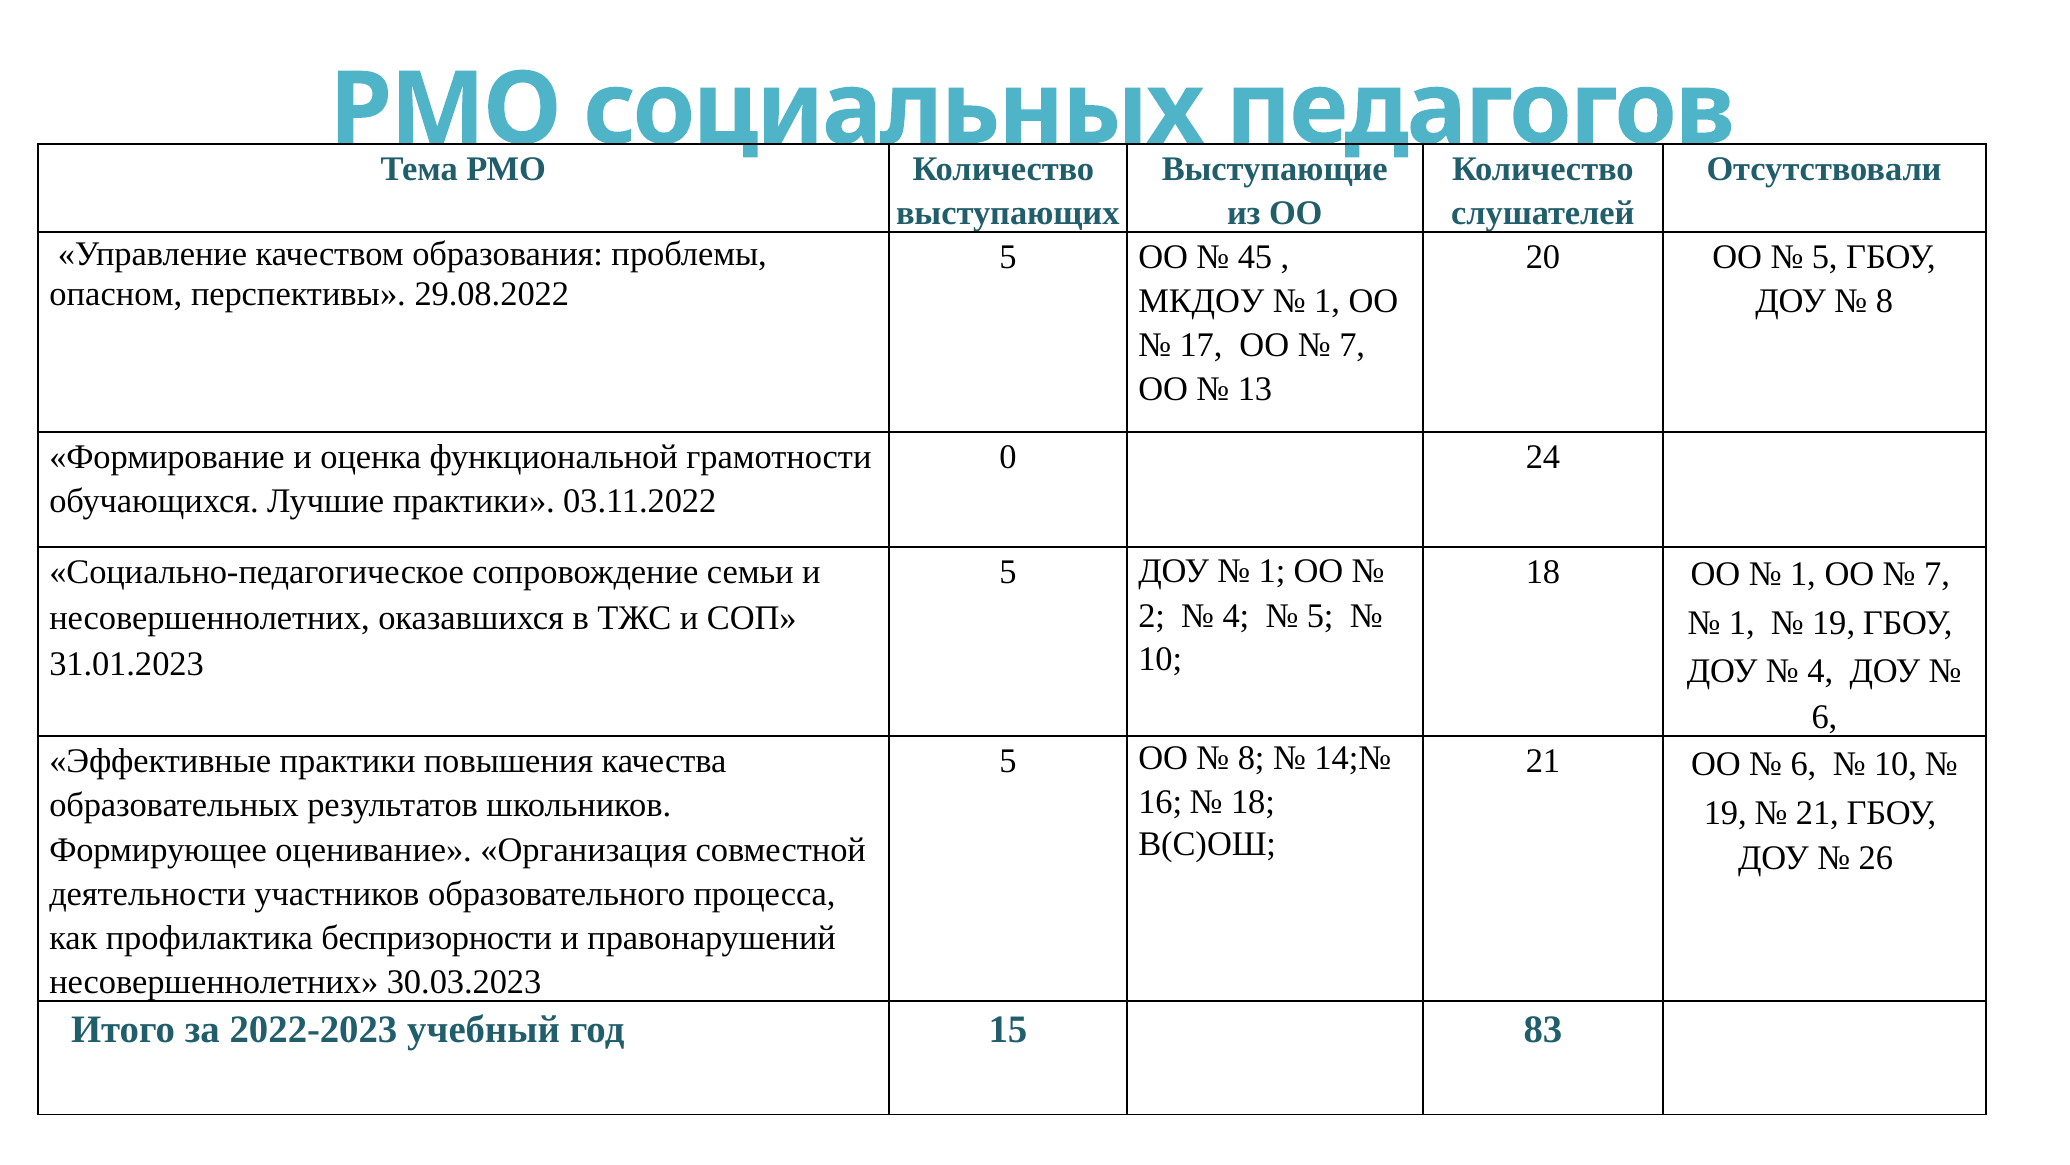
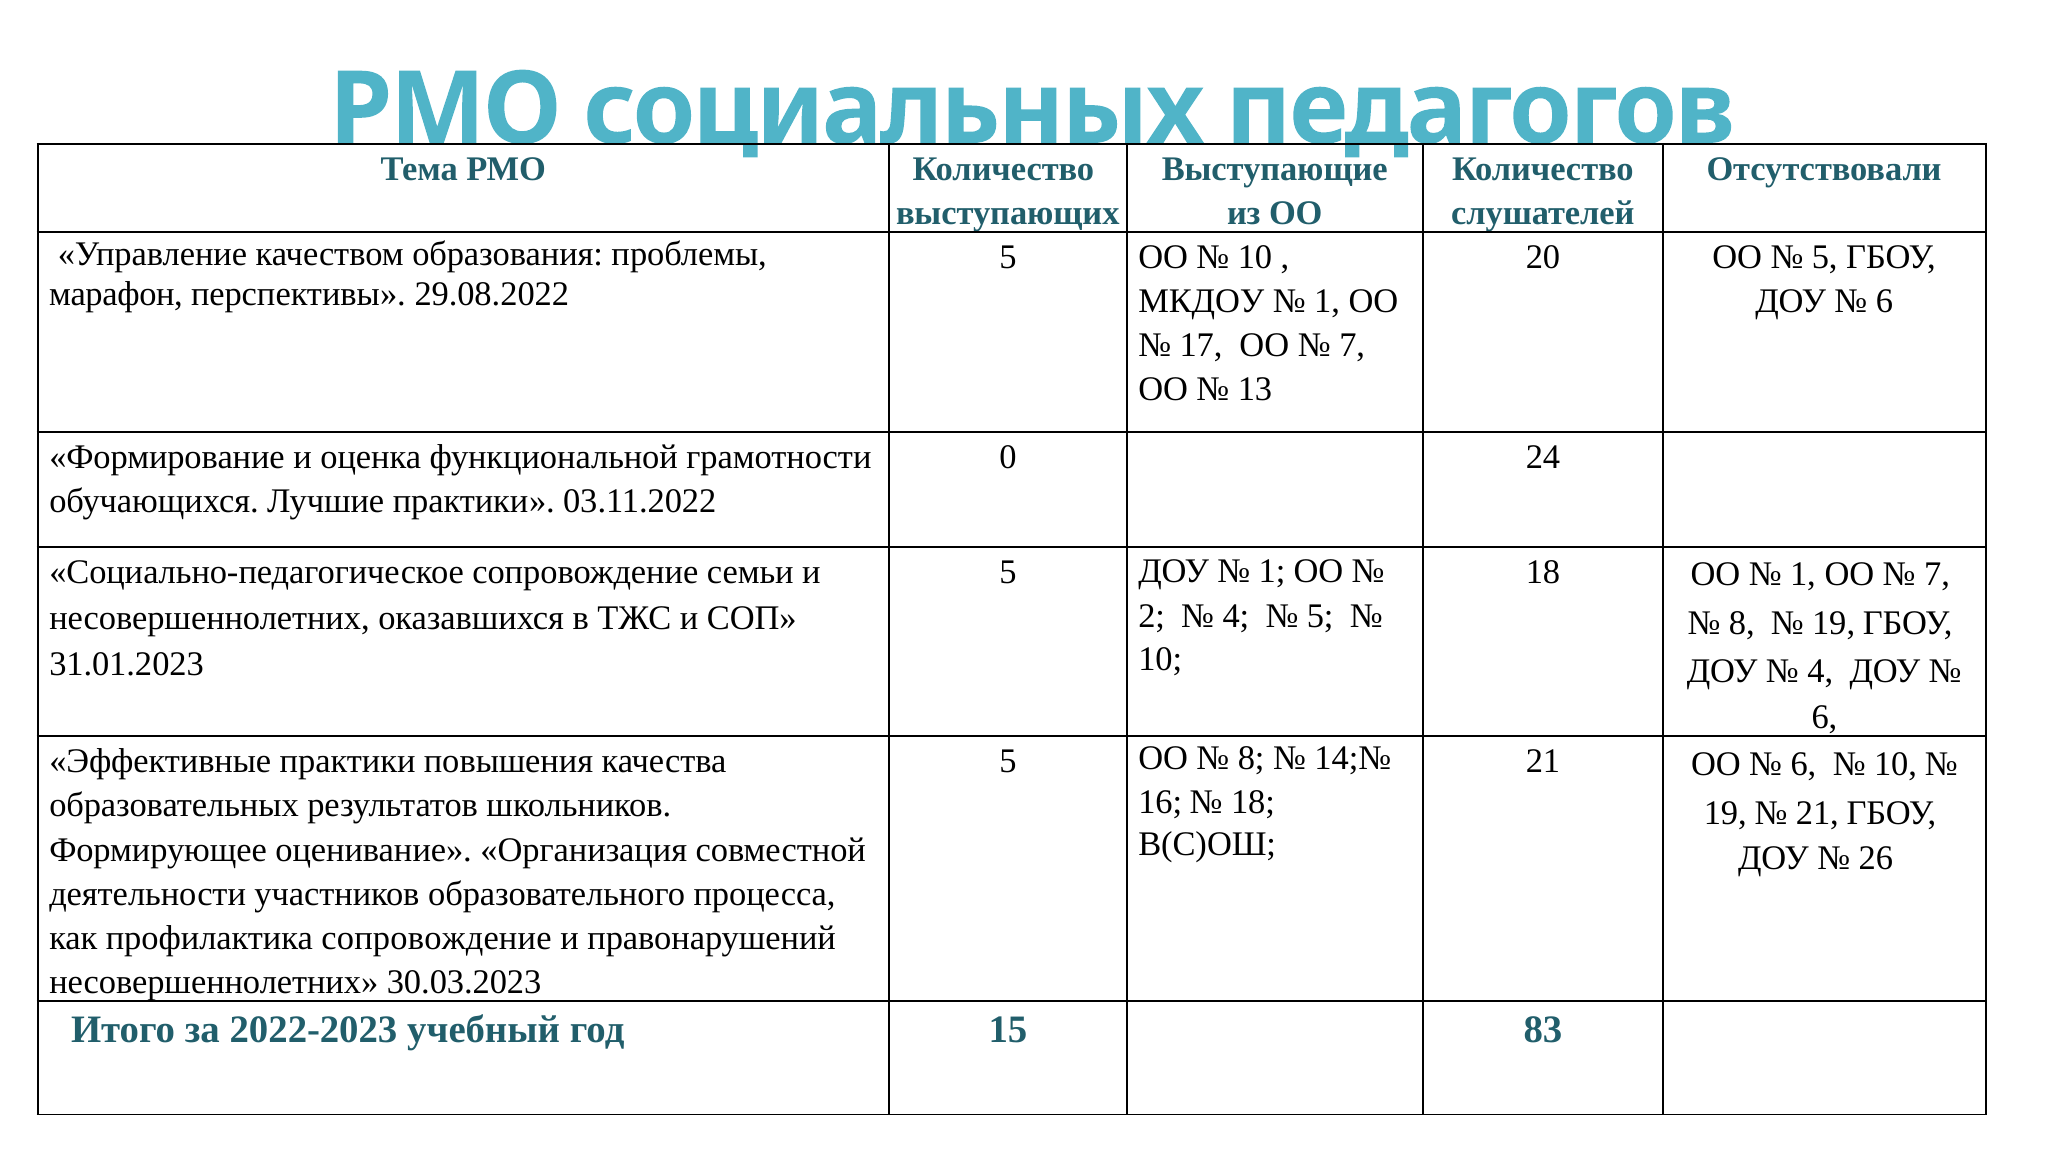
45 at (1255, 257): 45 -> 10
опасном: опасном -> марафон
8 at (1884, 301): 8 -> 6
1 at (1742, 623): 1 -> 8
профилактика беспризорности: беспризорности -> сопровождение
